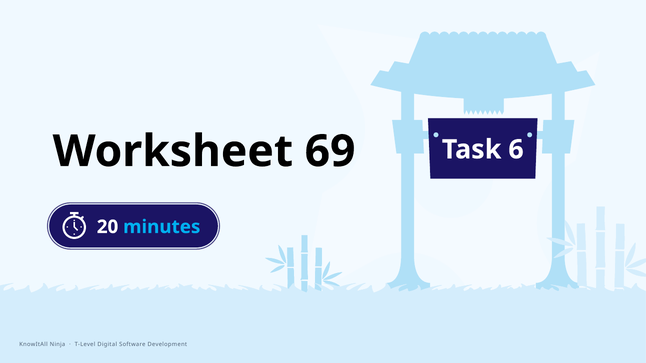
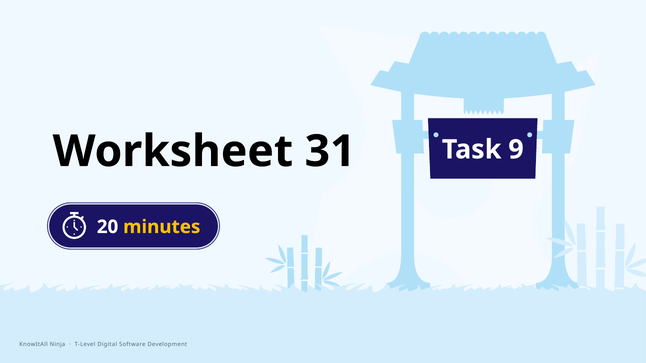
69: 69 -> 31
6: 6 -> 9
minutes colour: light blue -> yellow
